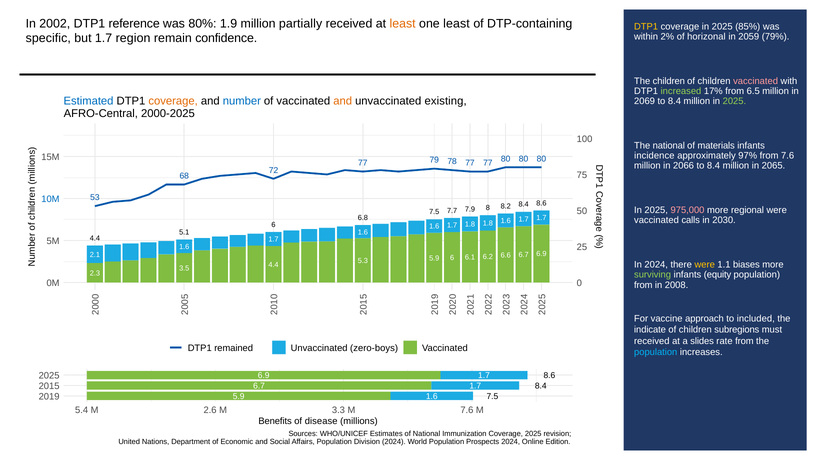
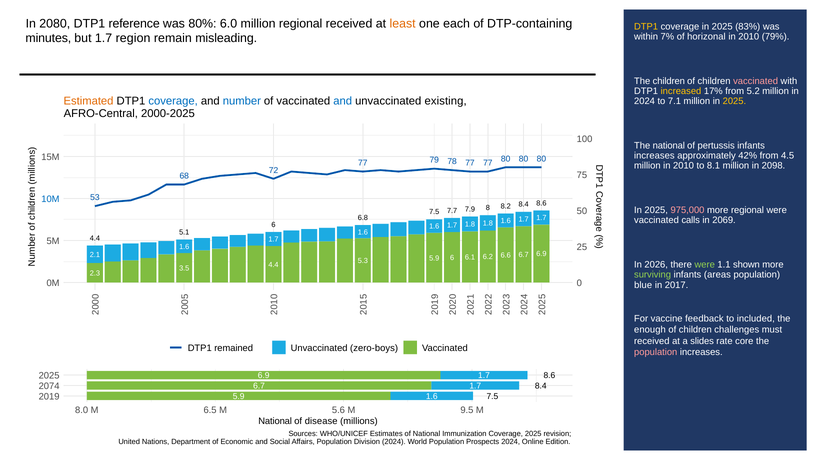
2002: 2002 -> 2080
1.9: 1.9 -> 6.0
million partially: partially -> regional
one least: least -> each
85%: 85% -> 83%
2%: 2% -> 7%
2059 at (749, 37): 2059 -> 2010
specific: specific -> minutes
confidence: confidence -> misleading
increased colour: light green -> yellow
6.5: 6.5 -> 5.2
Estimated colour: blue -> orange
coverage at (173, 101) colour: orange -> blue
and at (343, 101) colour: orange -> blue
2069 at (645, 101): 2069 -> 2024
8.4 at (674, 101): 8.4 -> 7.1
2025 at (734, 101) colour: light green -> yellow
materials: materials -> pertussis
incidence at (654, 156): incidence -> increases
97%: 97% -> 42%
from 7.6: 7.6 -> 4.5
million in 2066: 2066 -> 2010
8.4 at (713, 166): 8.4 -> 8.1
2065: 2065 -> 2098
2030: 2030 -> 2069
In 2024: 2024 -> 2026
were at (705, 264) colour: yellow -> light green
biases: biases -> shown
equity: equity -> areas
from at (643, 285): from -> blue
2008: 2008 -> 2017
approach: approach -> feedback
indicate: indicate -> enough
subregions: subregions -> challenges
rate from: from -> core
population at (656, 352) colour: light blue -> pink
2015: 2015 -> 2074
5.4: 5.4 -> 8.0
2.6: 2.6 -> 6.5
3.3: 3.3 -> 5.6
M 7.6: 7.6 -> 9.5
Benefits at (275, 421): Benefits -> National
